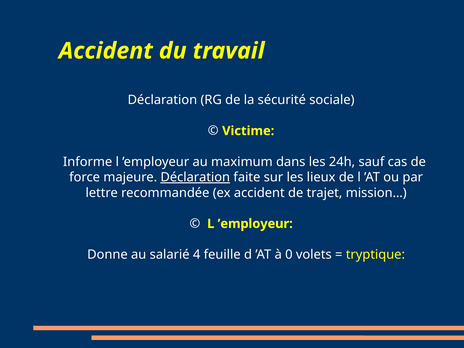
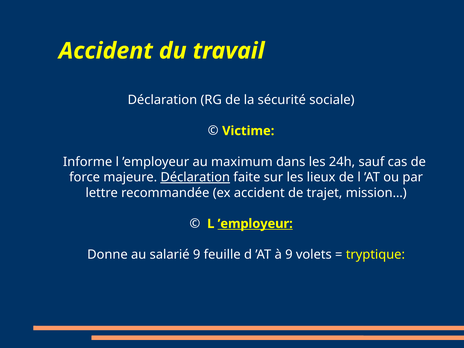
’employeur at (255, 224) underline: none -> present
salarié 4: 4 -> 9
à 0: 0 -> 9
